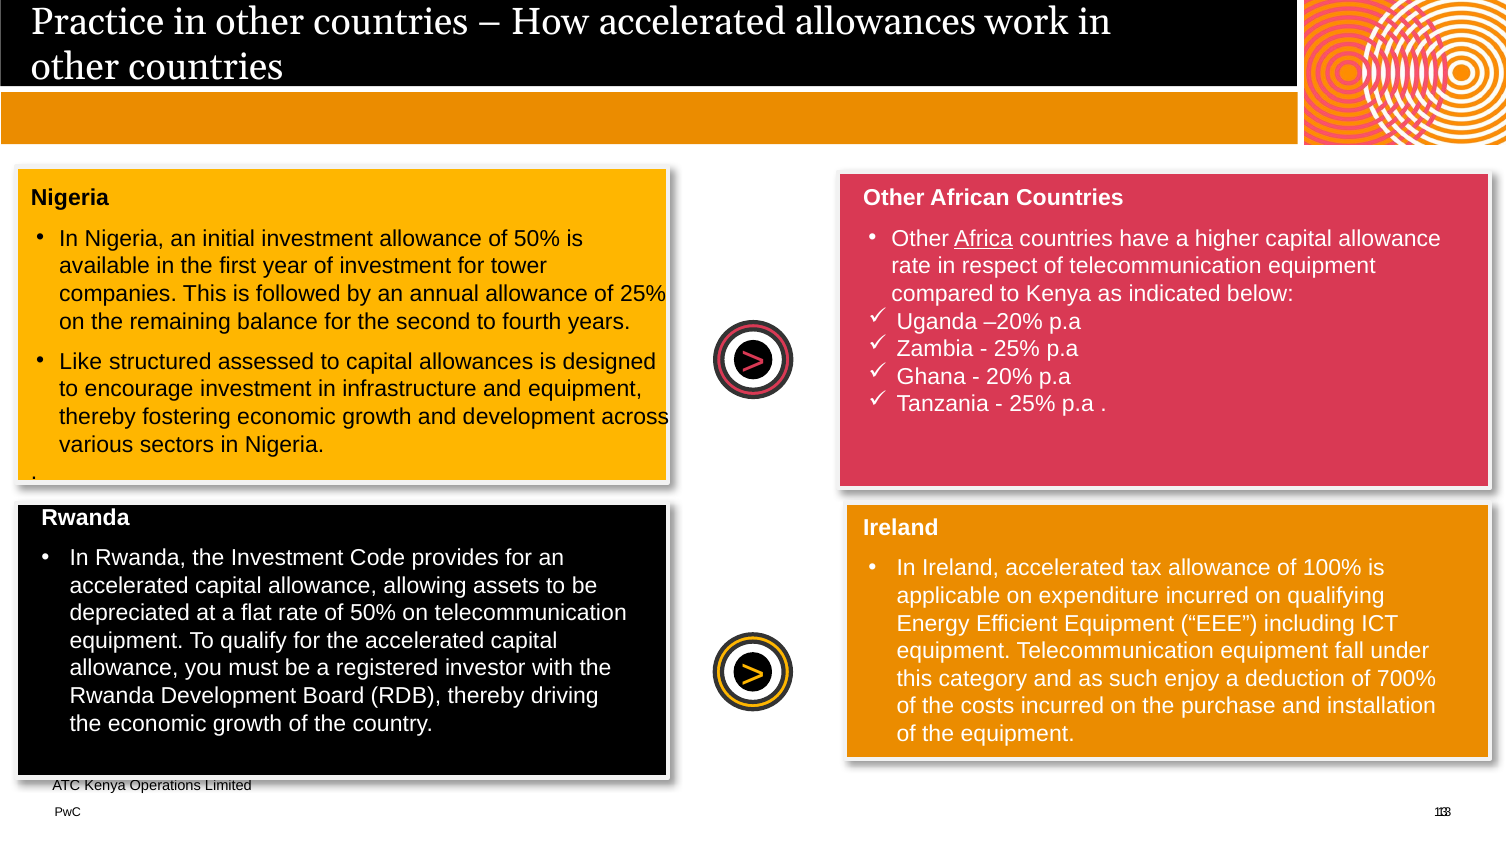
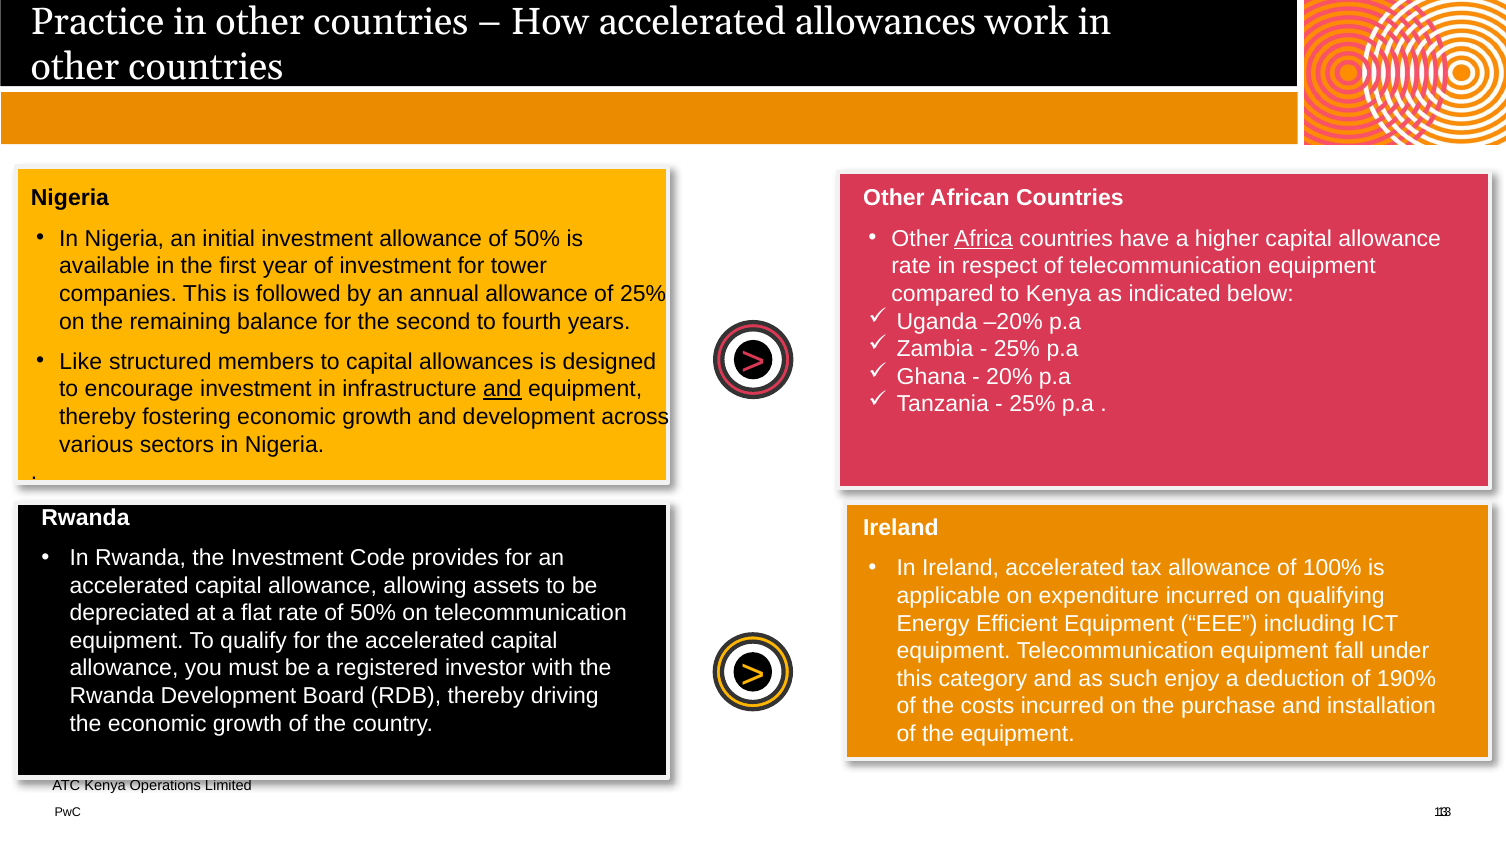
assessed: assessed -> members
and at (502, 389) underline: none -> present
700%: 700% -> 190%
